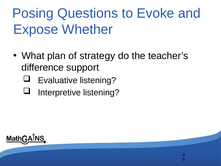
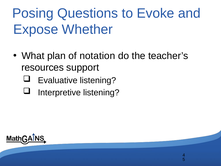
strategy: strategy -> notation
difference: difference -> resources
